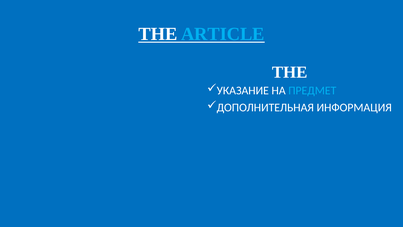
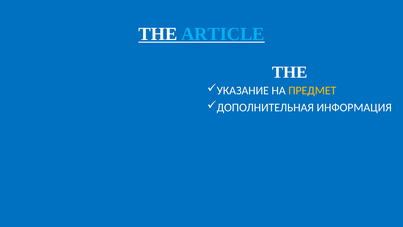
ПРЕДМЕТ colour: light blue -> yellow
